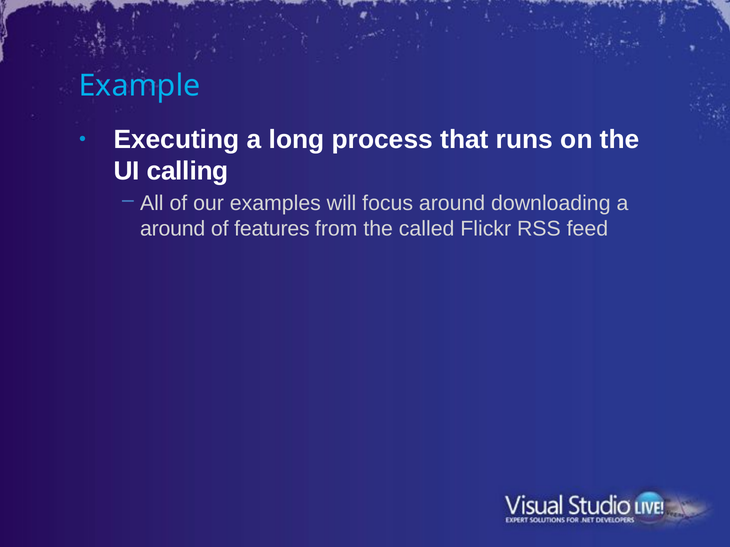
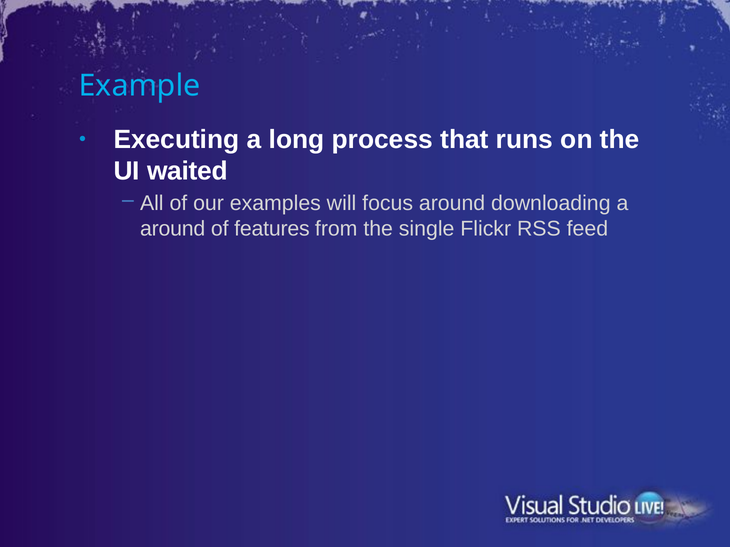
calling: calling -> waited
called: called -> single
